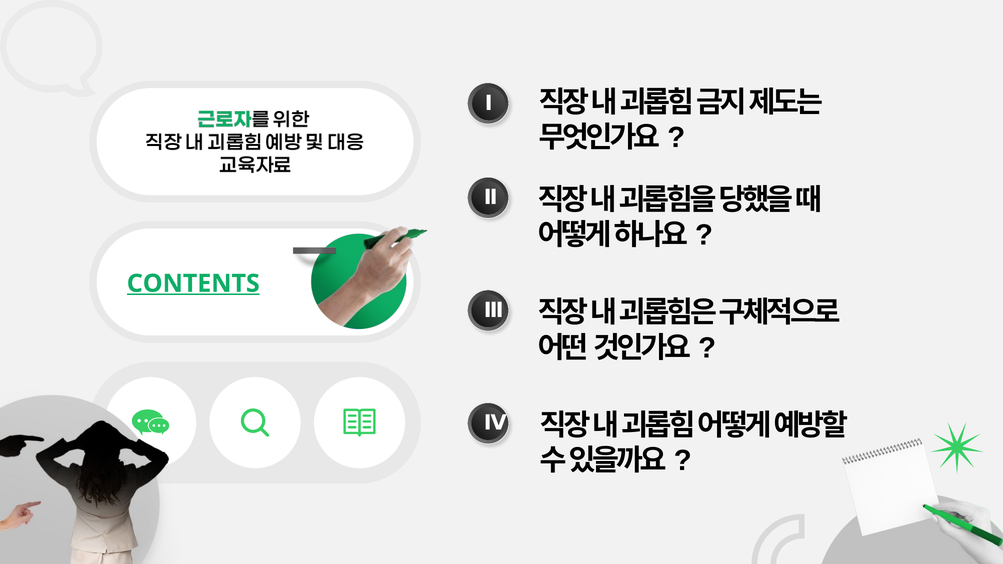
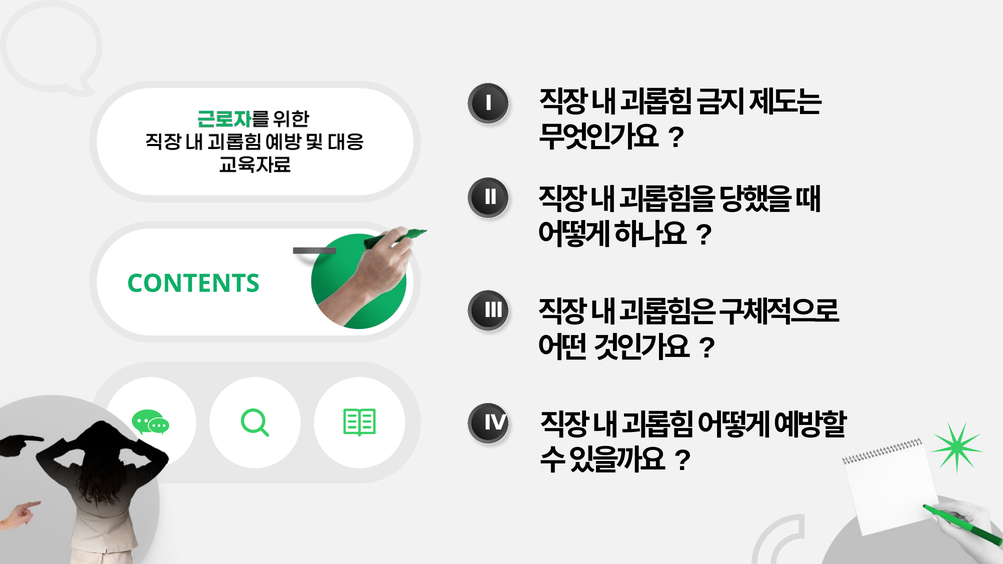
CONTENTS underline: present -> none
